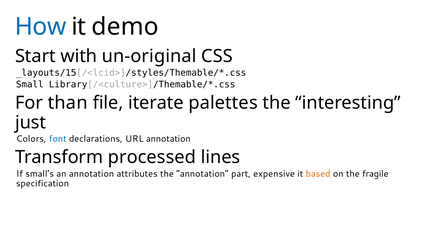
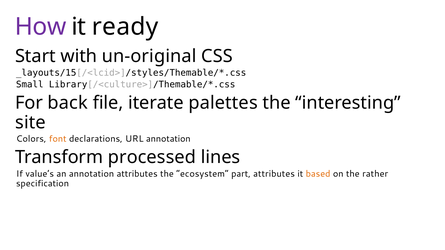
How colour: blue -> purple
demo: demo -> ready
than: than -> back
just: just -> site
font colour: blue -> orange
small’s: small’s -> value’s
the annotation: annotation -> ecosystem
part expensive: expensive -> attributes
fragile: fragile -> rather
